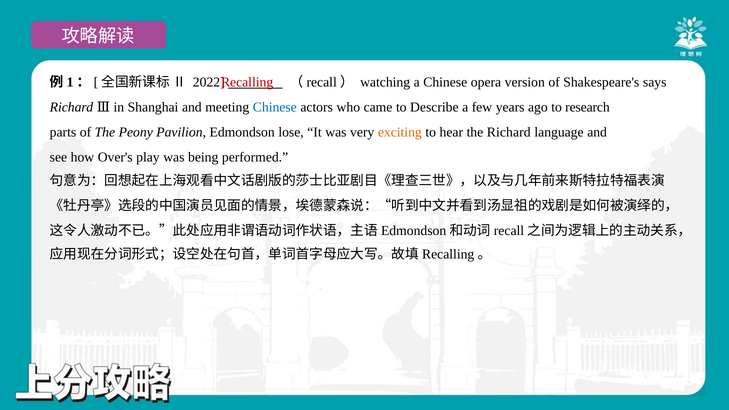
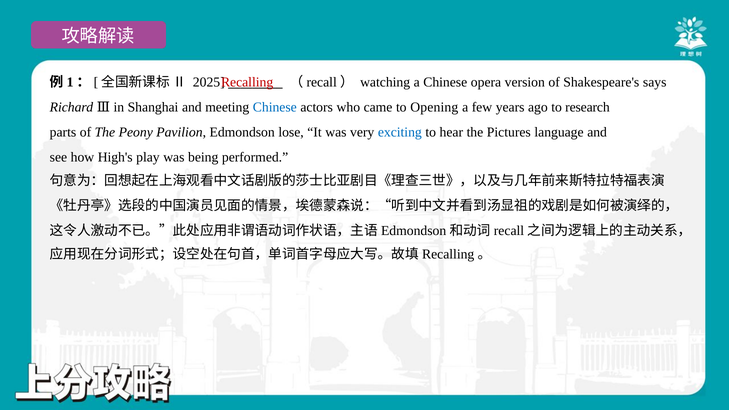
2022: 2022 -> 2025
Describe: Describe -> Opening
exciting colour: orange -> blue
the Richard: Richard -> Pictures
Over's: Over's -> High's
